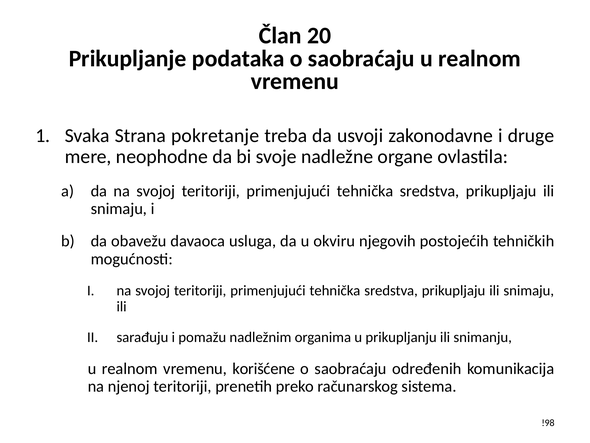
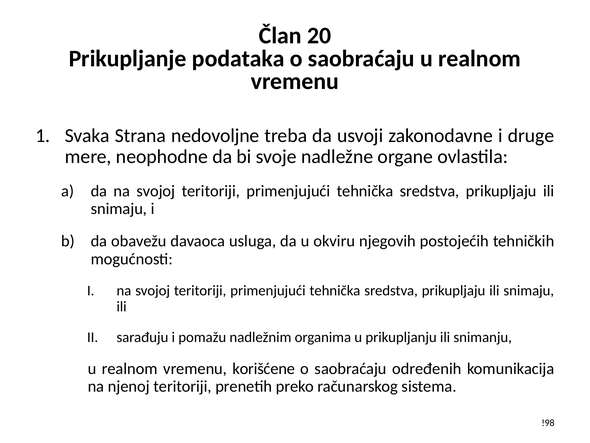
pokretanje: pokretanje -> nedovoljne
